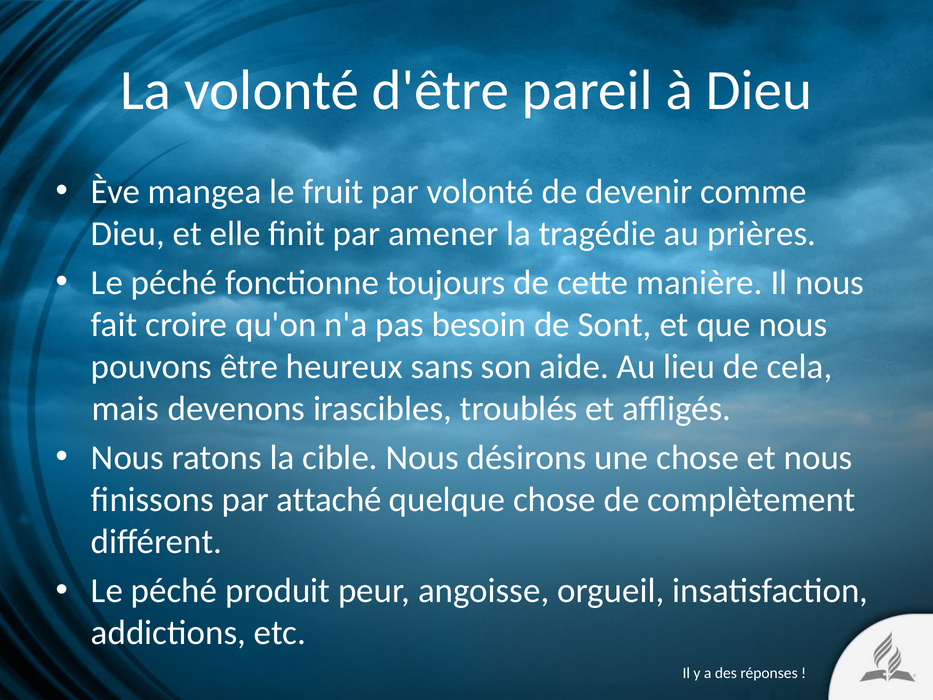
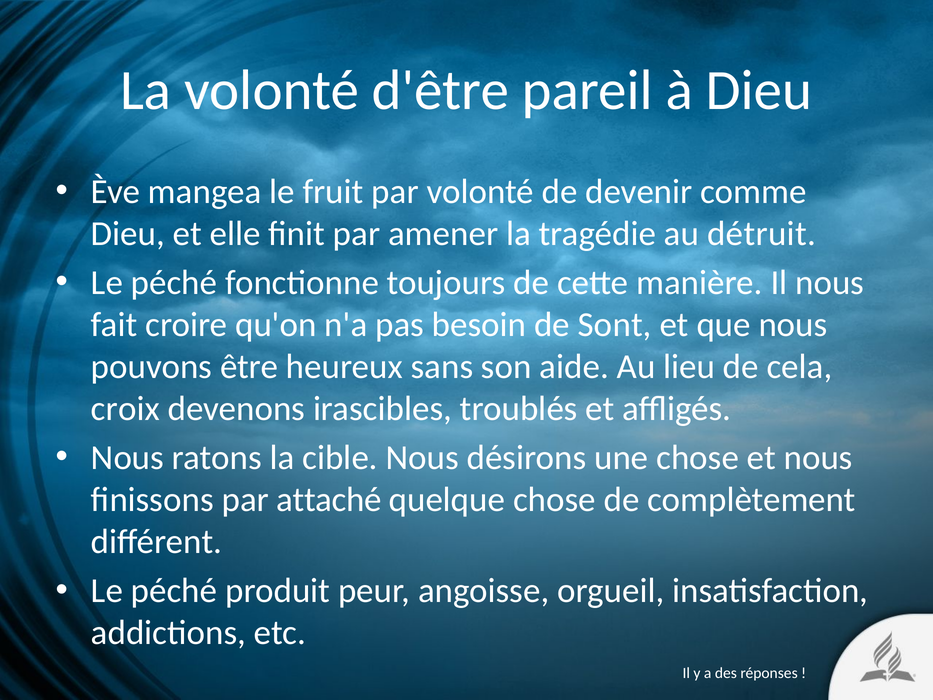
prières: prières -> détruit
mais: mais -> croix
